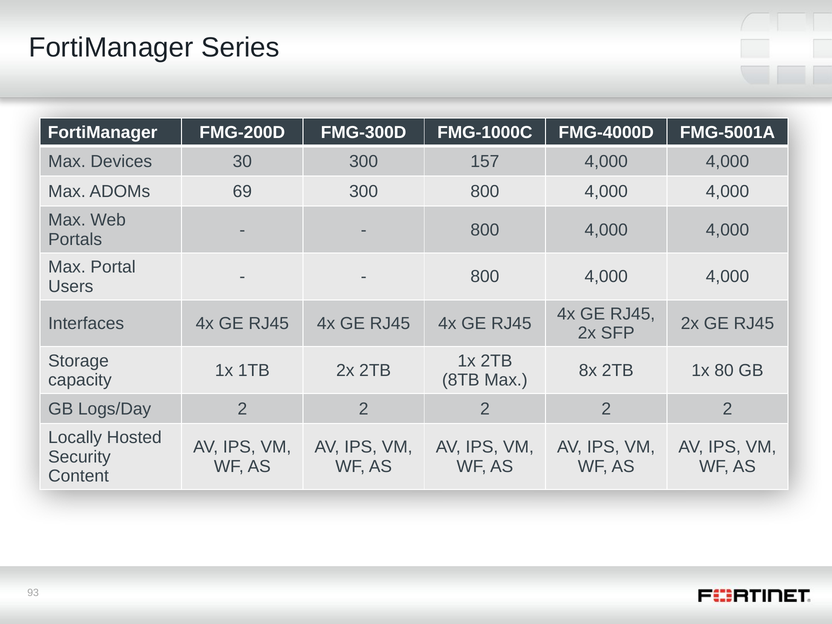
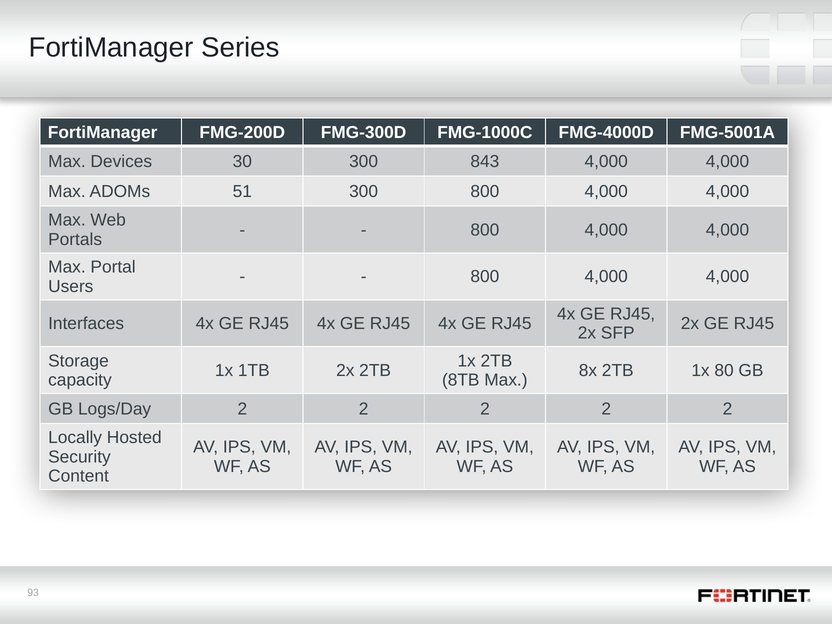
157: 157 -> 843
69: 69 -> 51
